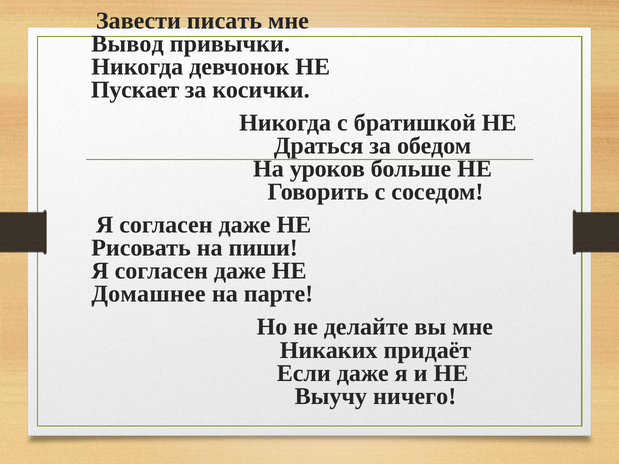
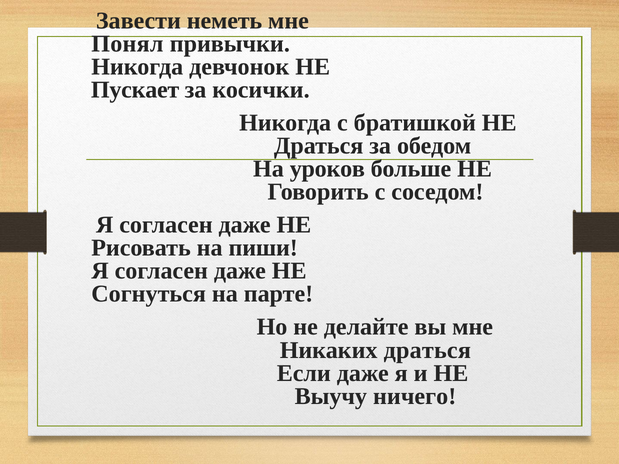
писать: писать -> неметь
Вывод: Вывод -> Понял
Домашнее: Домашнее -> Согнуться
Никаких придаёт: придаёт -> драться
